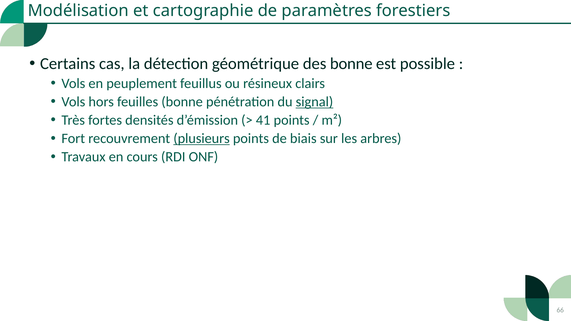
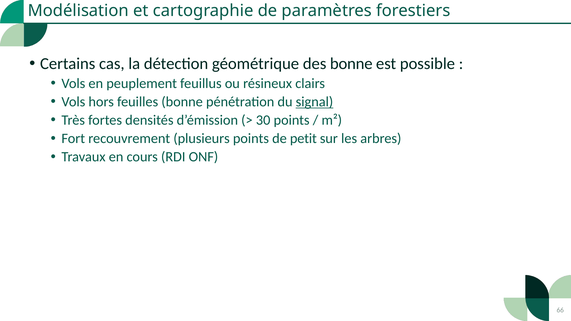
41: 41 -> 30
plusieurs underline: present -> none
biais: biais -> petit
